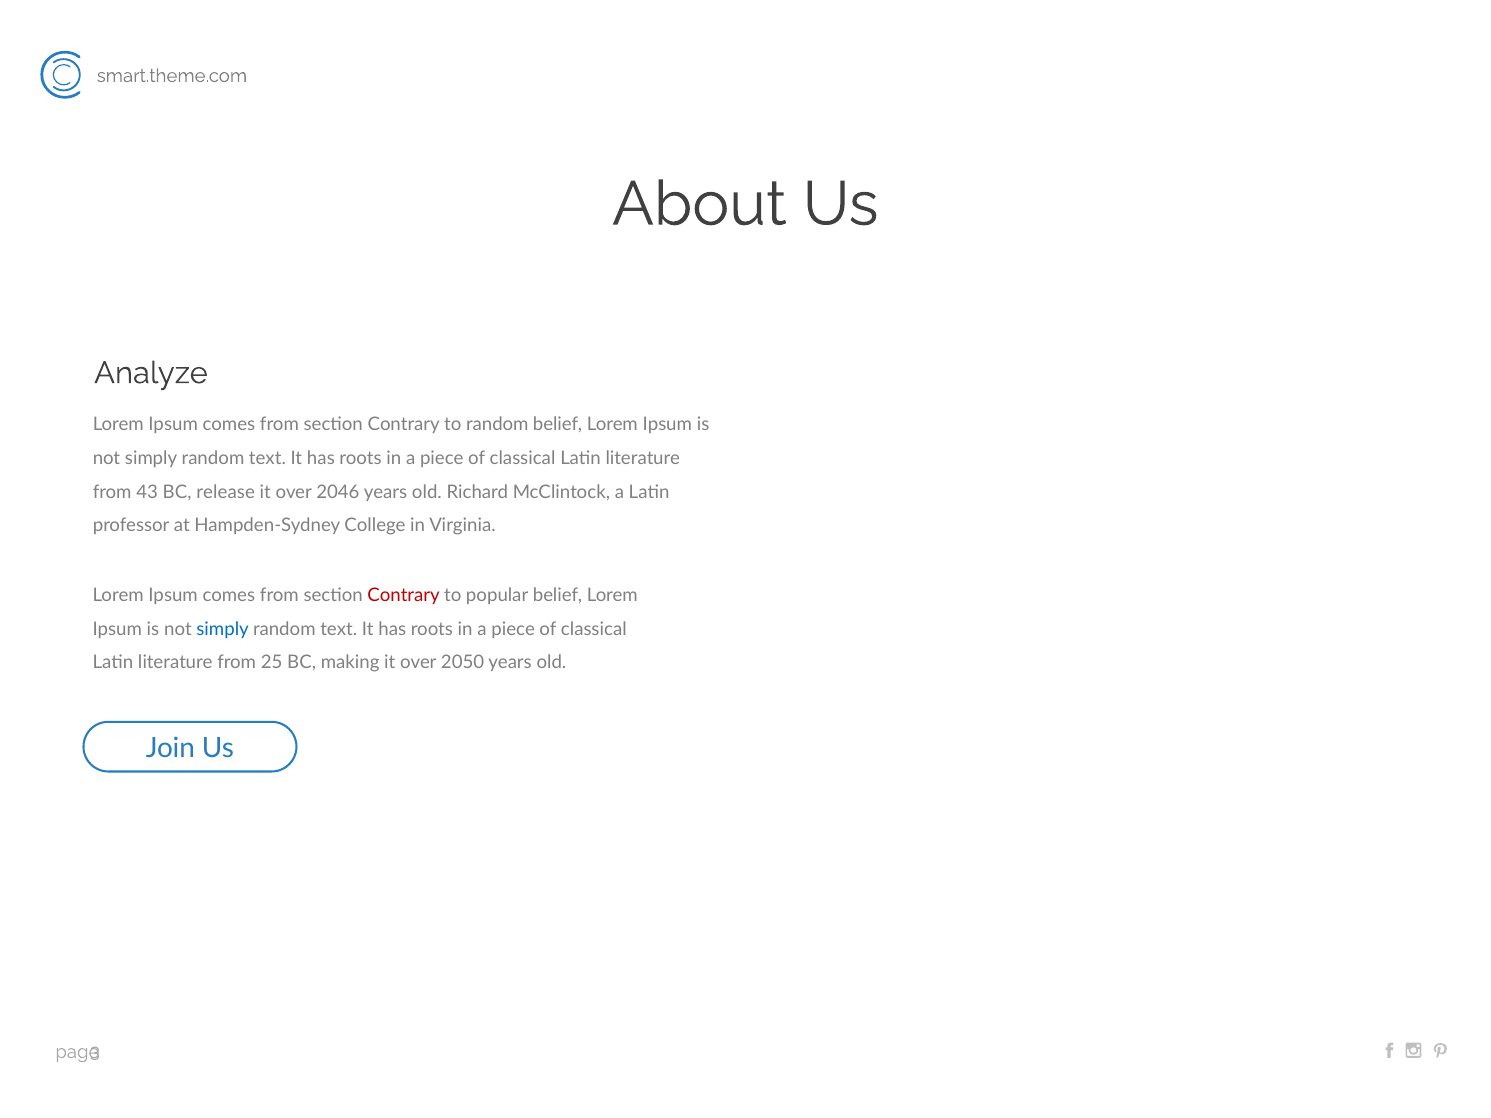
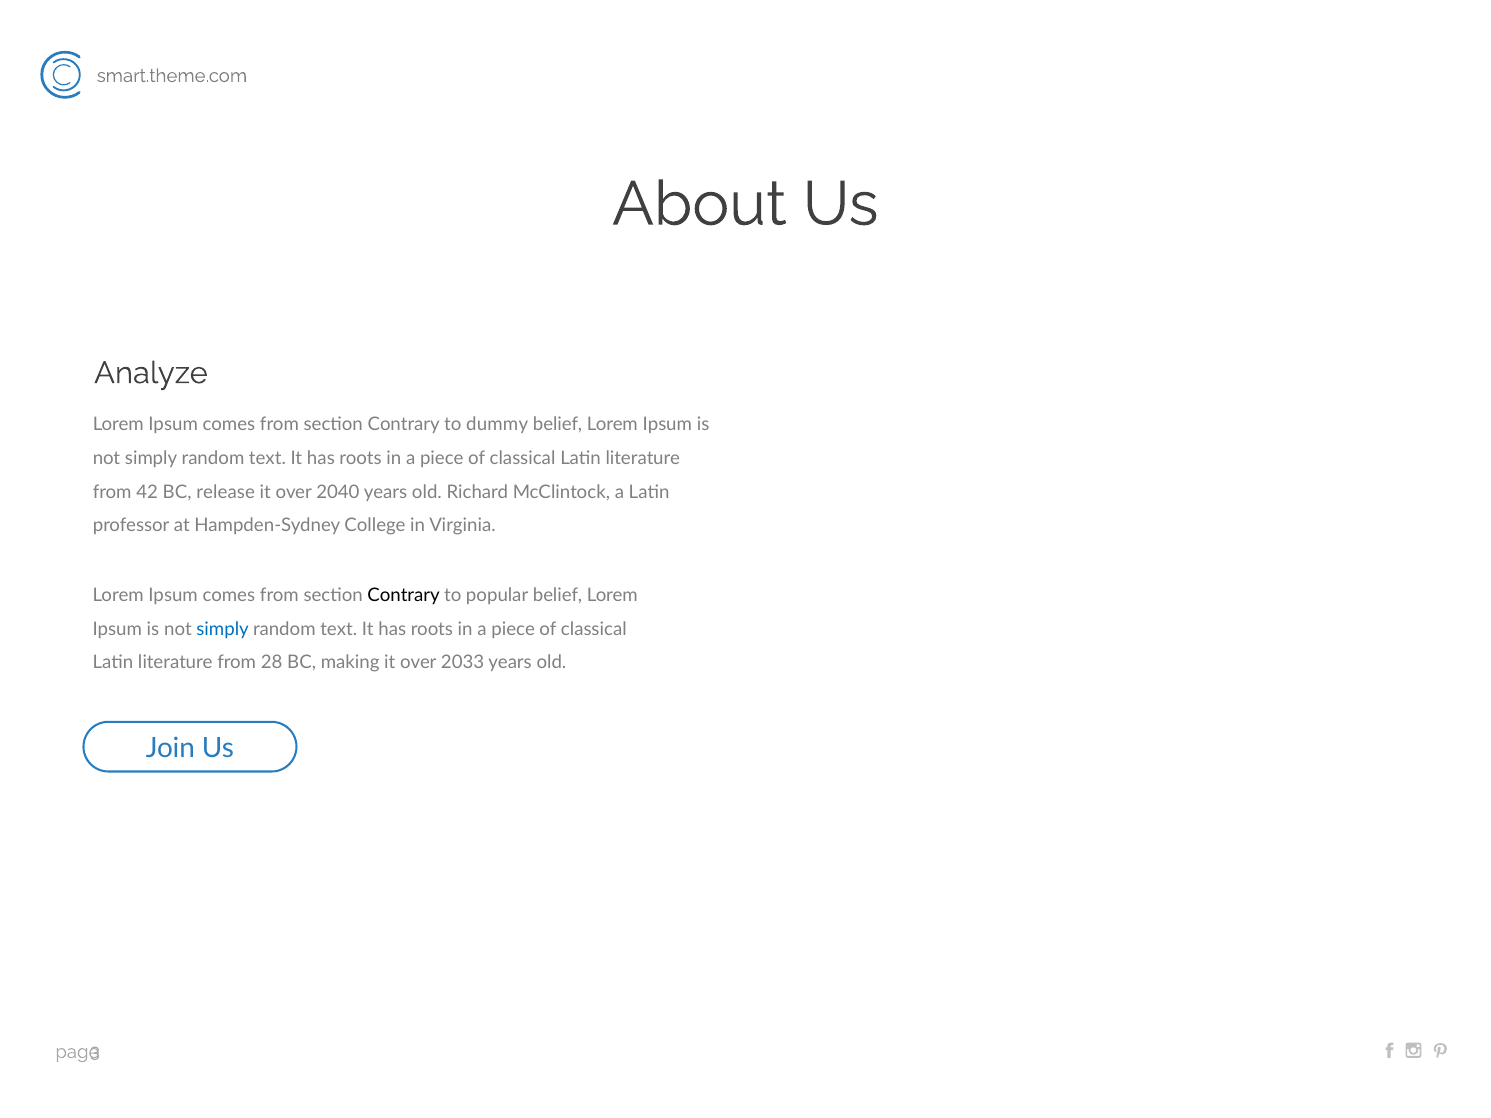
to random: random -> dummy
43: 43 -> 42
2046: 2046 -> 2040
Contrary at (404, 595) colour: red -> black
25: 25 -> 28
2050: 2050 -> 2033
